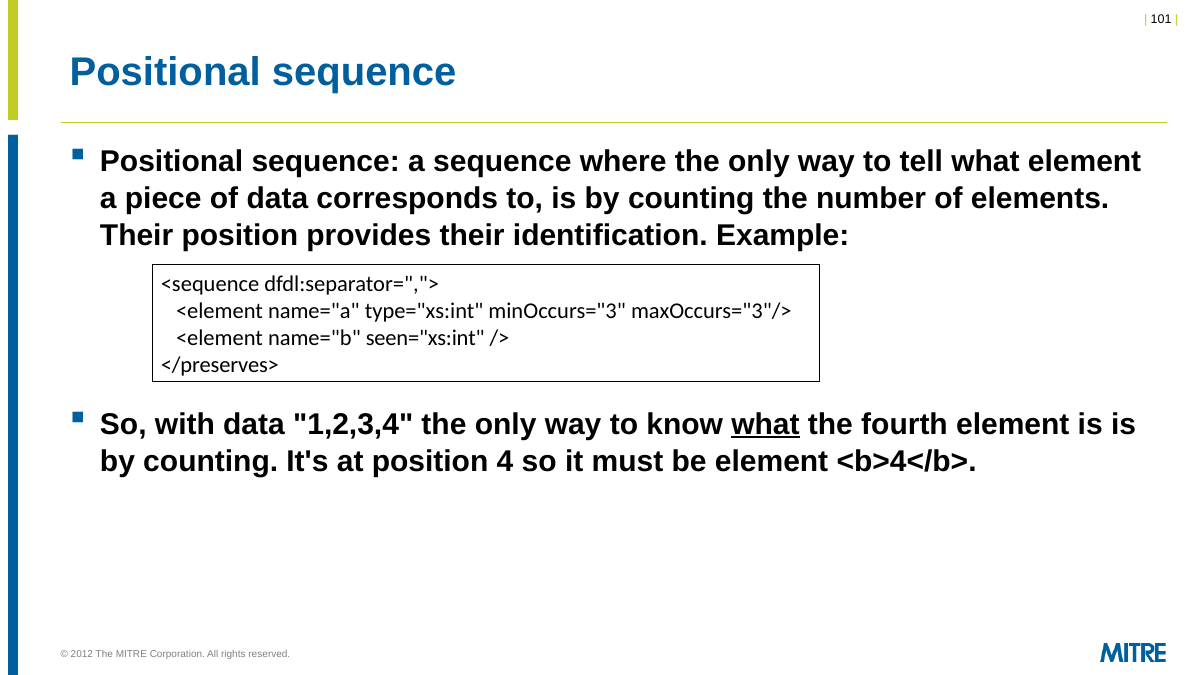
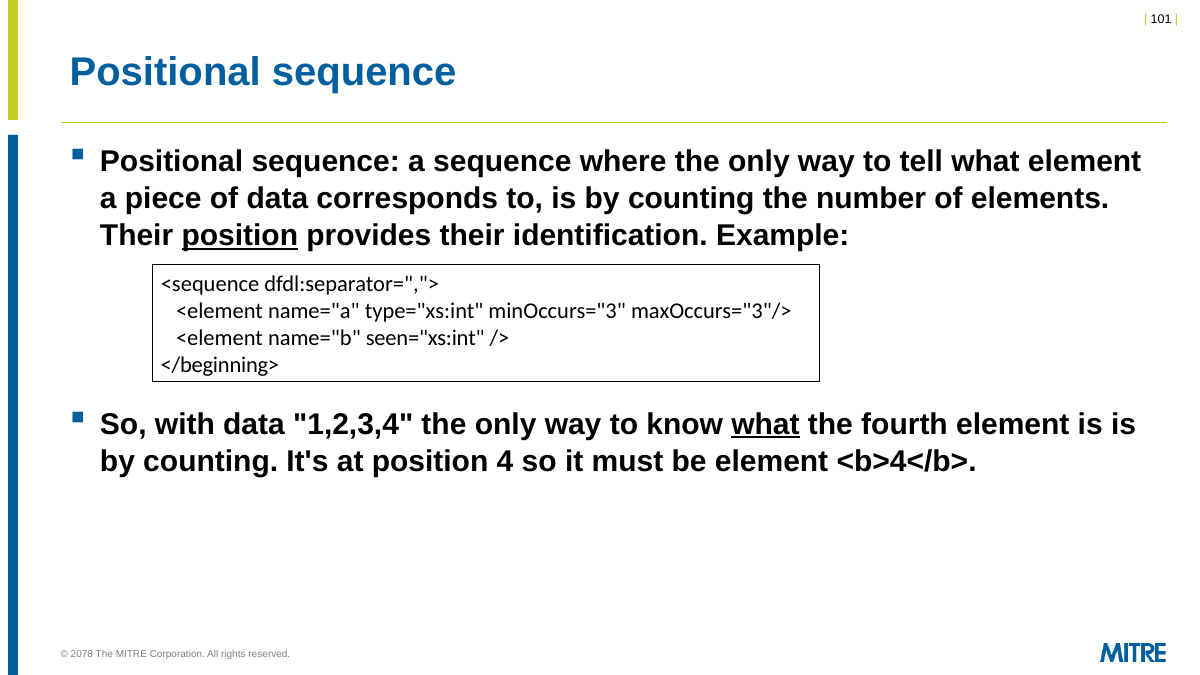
position at (240, 236) underline: none -> present
</preserves>: </preserves> -> </beginning>
2012: 2012 -> 2078
